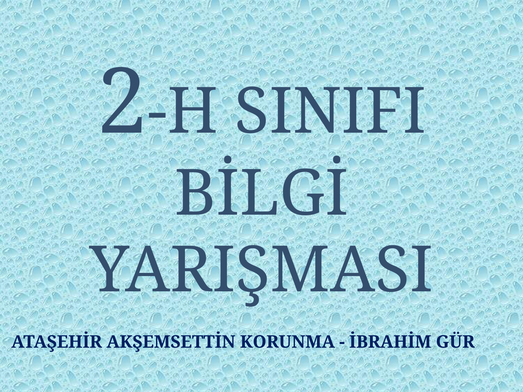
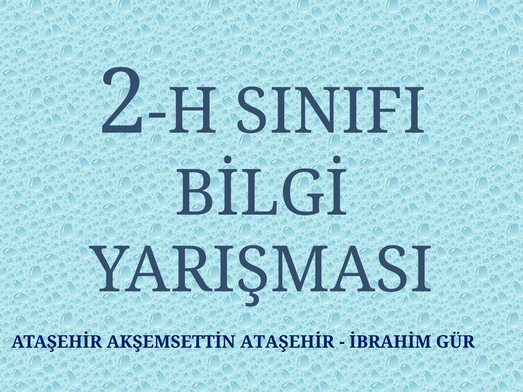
AKŞEMSETTİN KORUNMA: KORUNMA -> ATAŞEHİR
